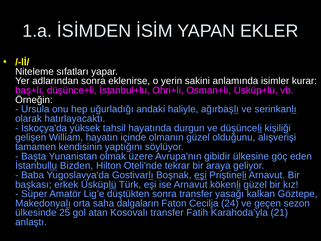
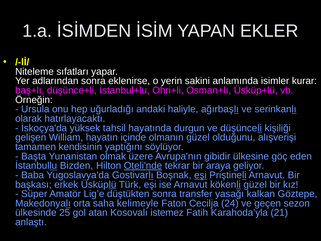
Oteli'nde underline: none -> present
dalgaların: dalgaların -> kelimeyle
Kosovalı transfer: transfer -> istemez
